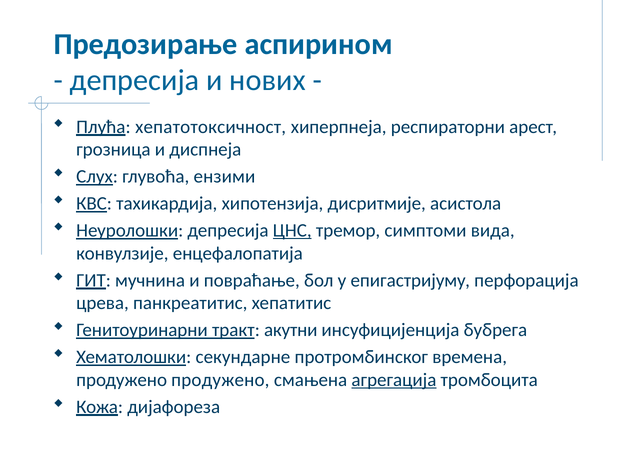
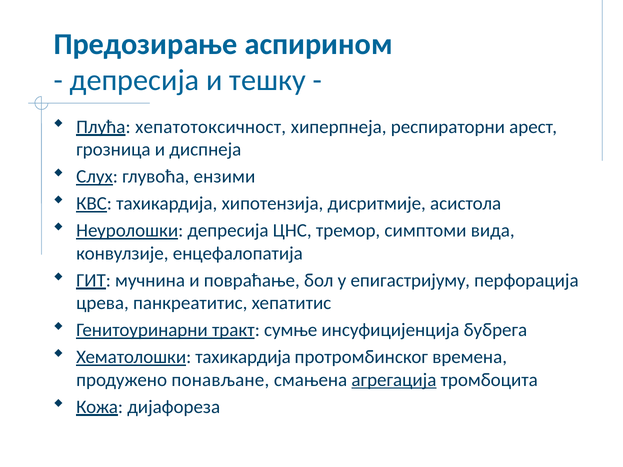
нових: нових -> тешку
ЦНС underline: present -> none
акутни: акутни -> сумње
Хематолошки секундарне: секундарне -> тахикардија
продужено продужено: продужено -> понављане
